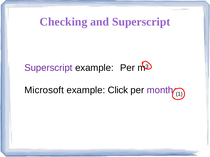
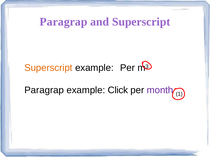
Checking at (63, 22): Checking -> Paragrap
Superscript at (48, 68) colour: purple -> orange
Microsoft at (44, 90): Microsoft -> Paragrap
